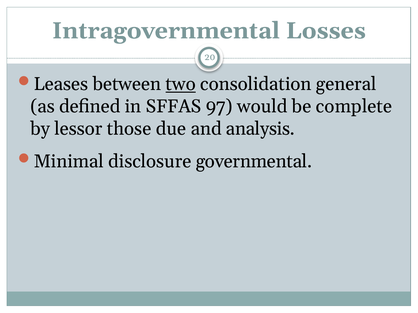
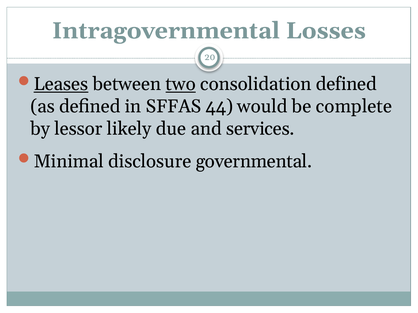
Leases underline: none -> present
consolidation general: general -> defined
97: 97 -> 44
those: those -> likely
analysis: analysis -> services
